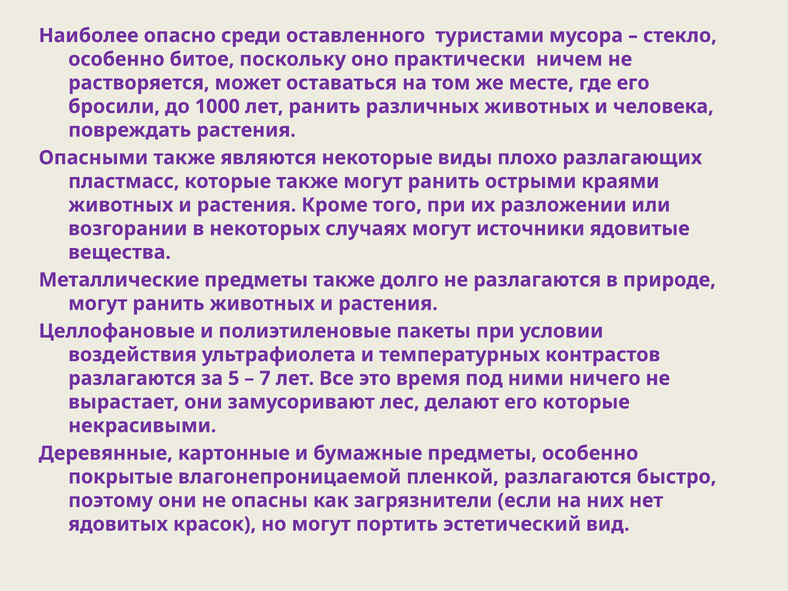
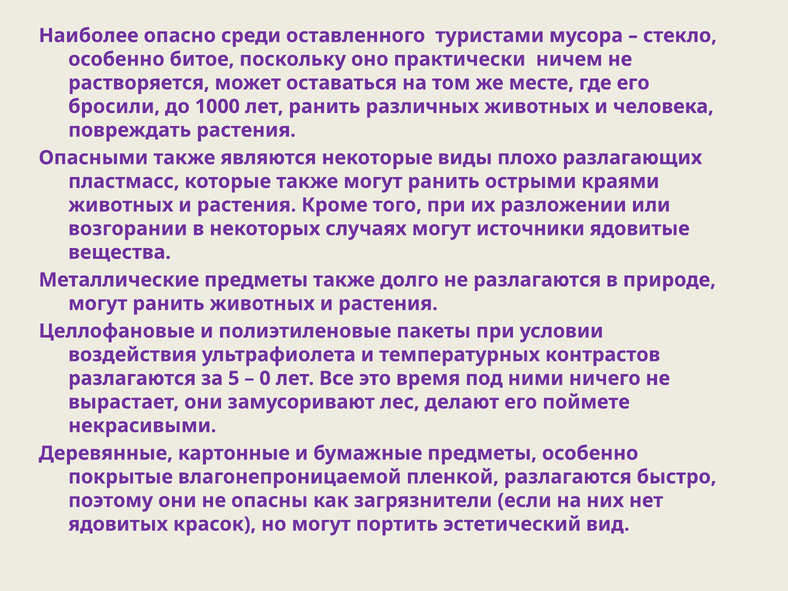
7: 7 -> 0
его которые: которые -> поймете
